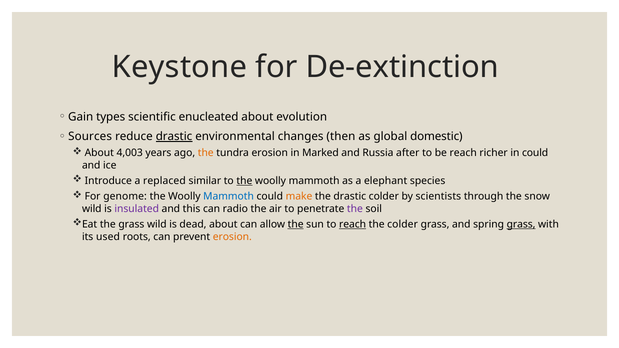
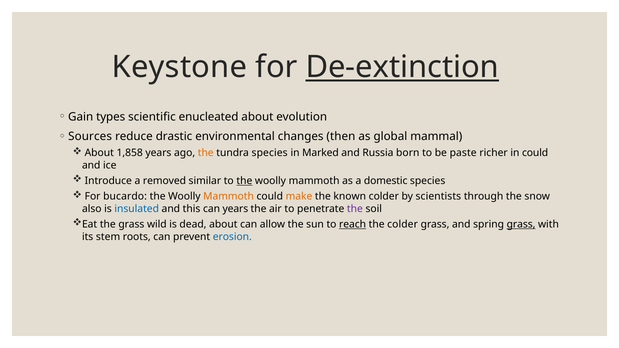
De-extinction underline: none -> present
drastic at (174, 137) underline: present -> none
domestic: domestic -> mammal
4,003: 4,003 -> 1,858
tundra erosion: erosion -> species
after: after -> born
be reach: reach -> paste
replaced: replaced -> removed
elephant: elephant -> domestic
genome: genome -> bucardo
Mammoth at (229, 196) colour: blue -> orange
the drastic: drastic -> known
wild at (92, 209): wild -> also
insulated colour: purple -> blue
can radio: radio -> years
the at (296, 224) underline: present -> none
used: used -> stem
erosion at (232, 237) colour: orange -> blue
